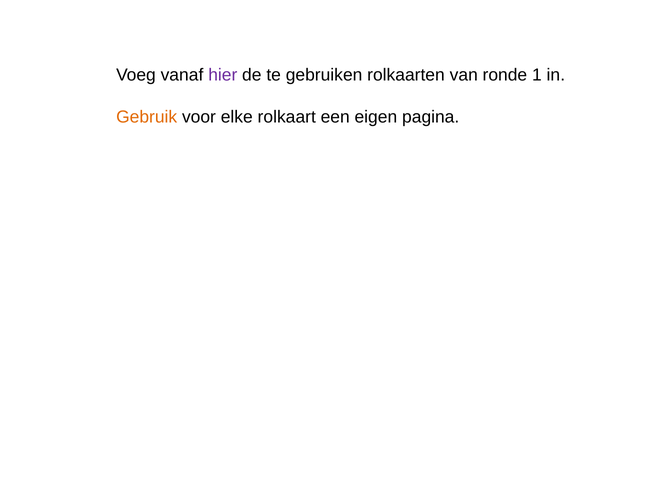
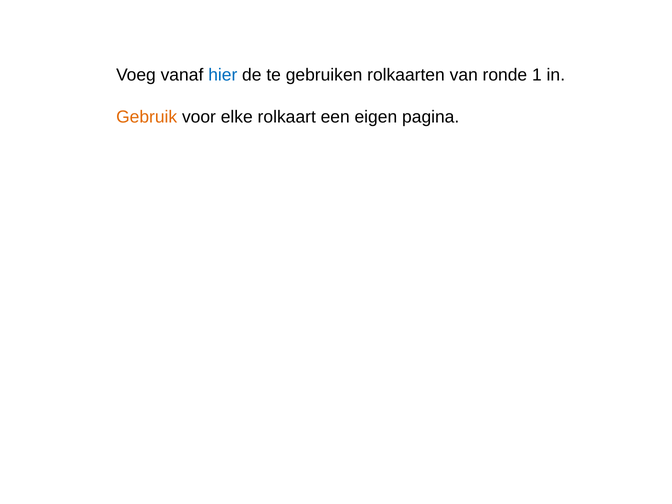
hier colour: purple -> blue
